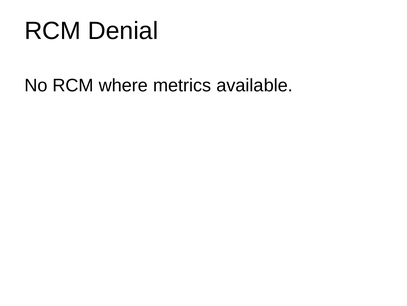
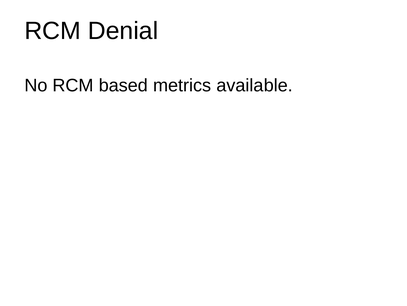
where: where -> based
